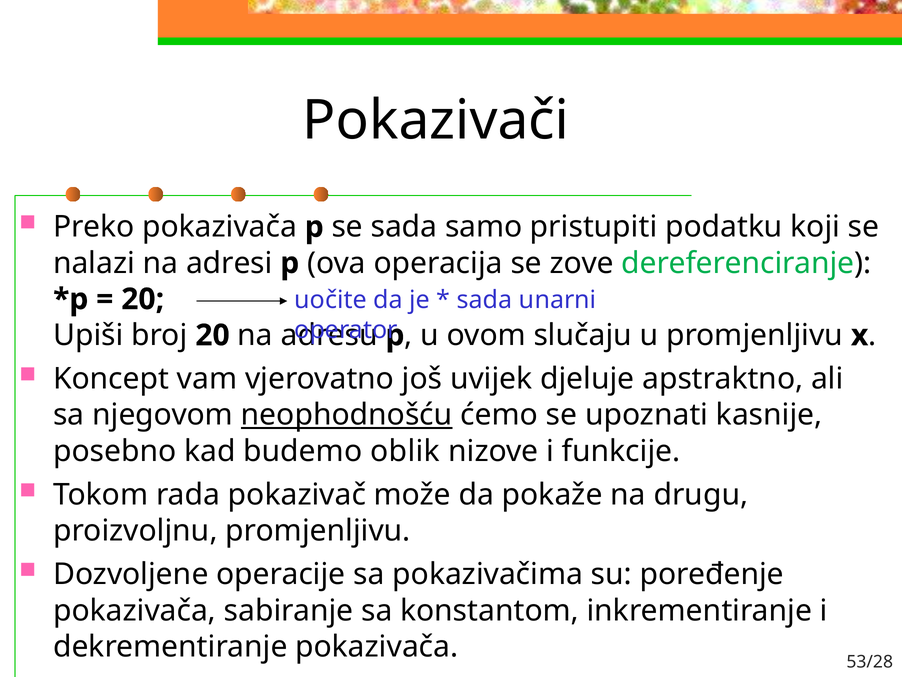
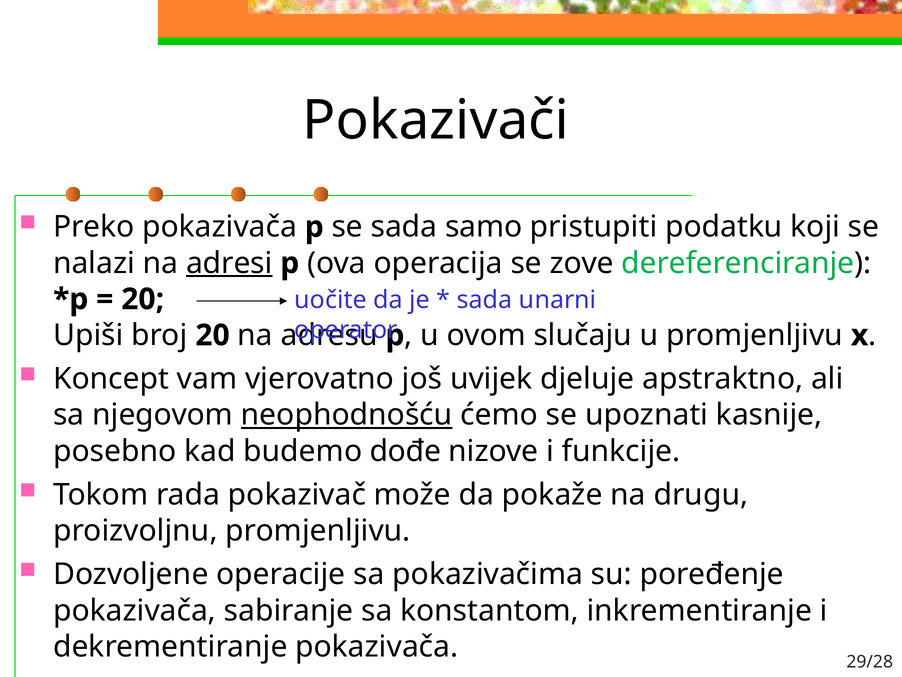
adresi underline: none -> present
oblik: oblik -> dođe
53/28: 53/28 -> 29/28
